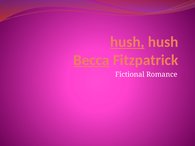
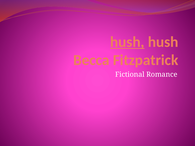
Becca underline: present -> none
